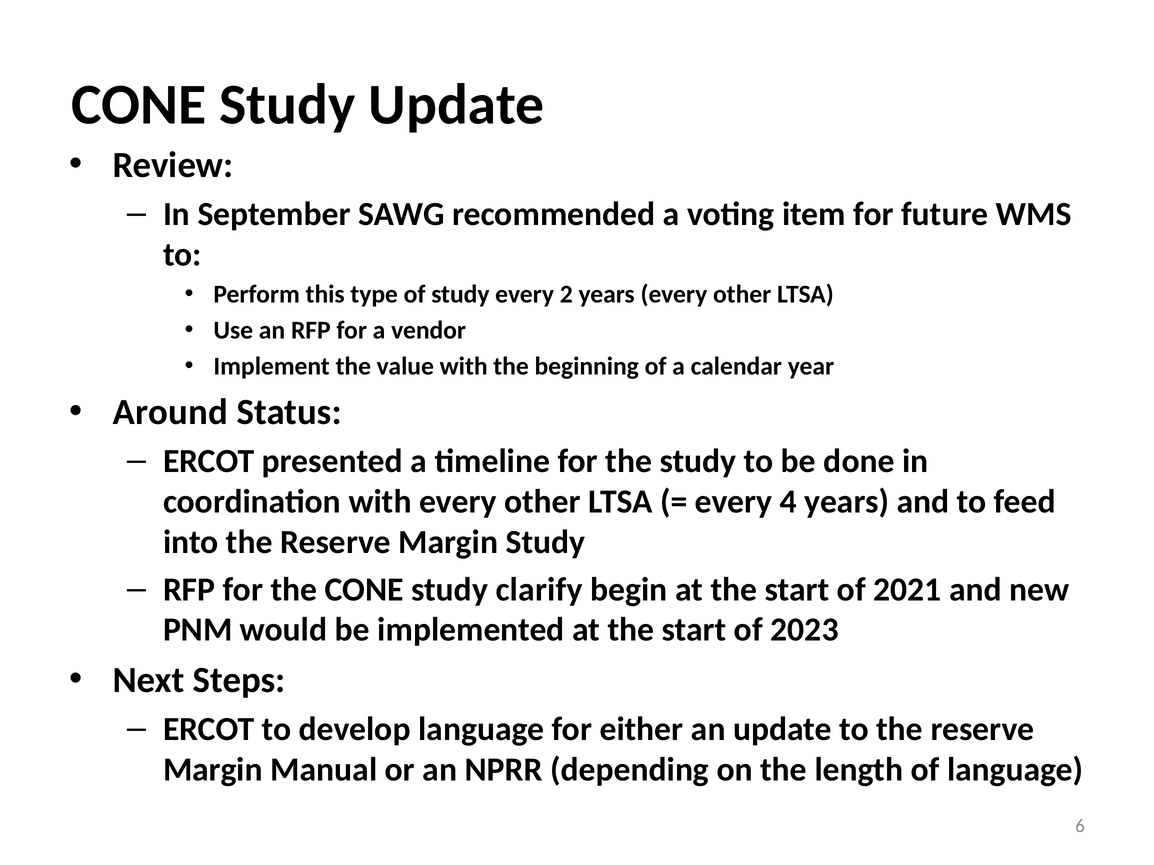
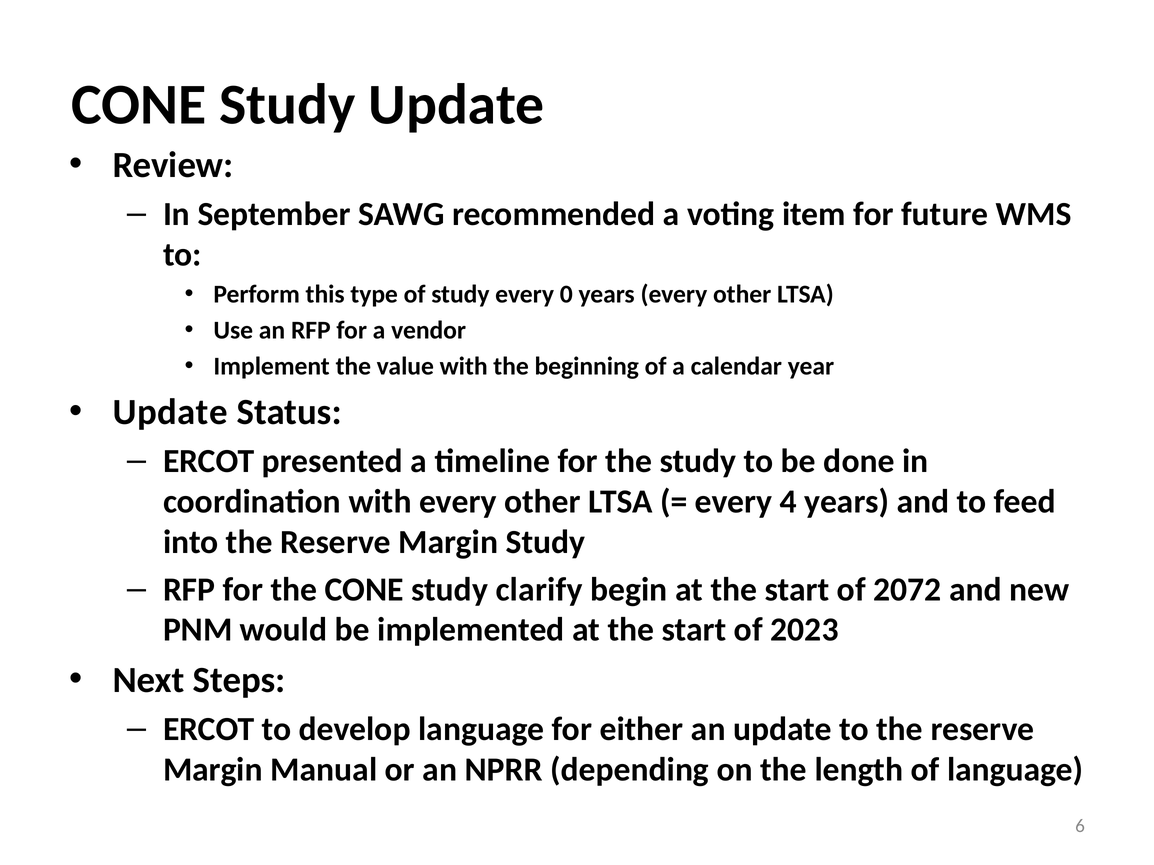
2: 2 -> 0
Around at (170, 412): Around -> Update
2021: 2021 -> 2072
